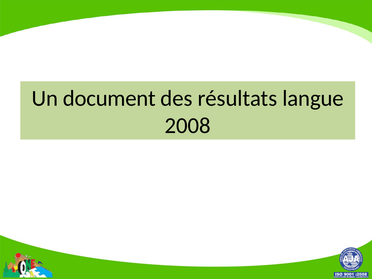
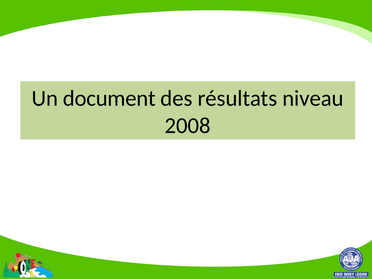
langue: langue -> niveau
